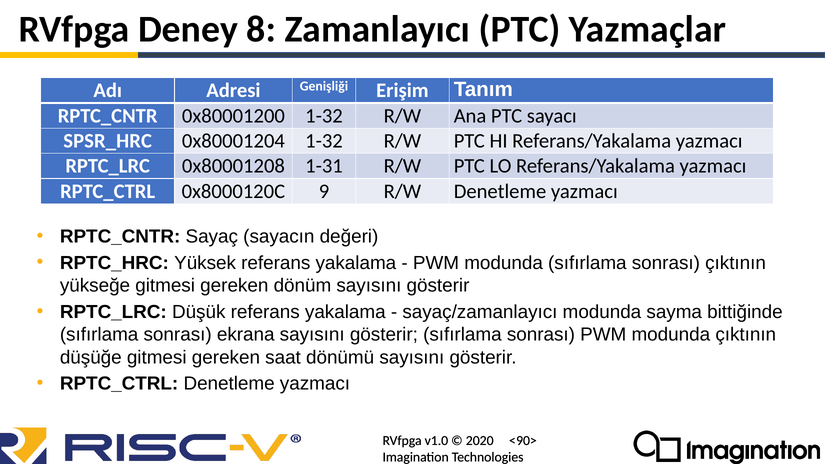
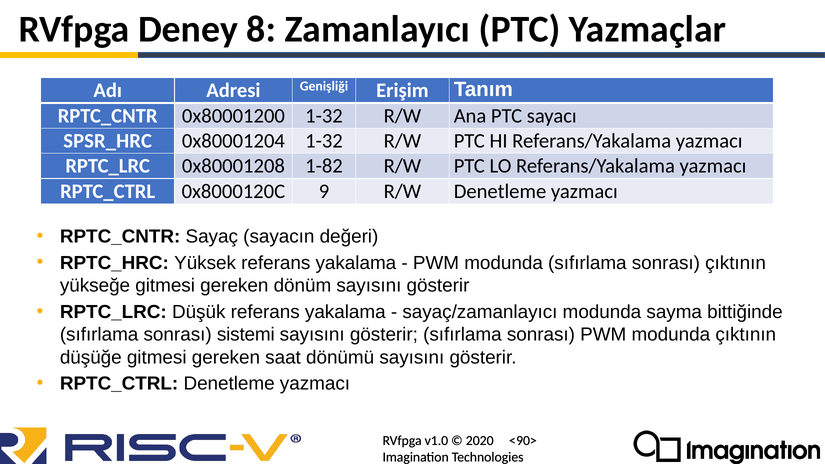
1-31: 1-31 -> 1-82
ekrana: ekrana -> sistemi
